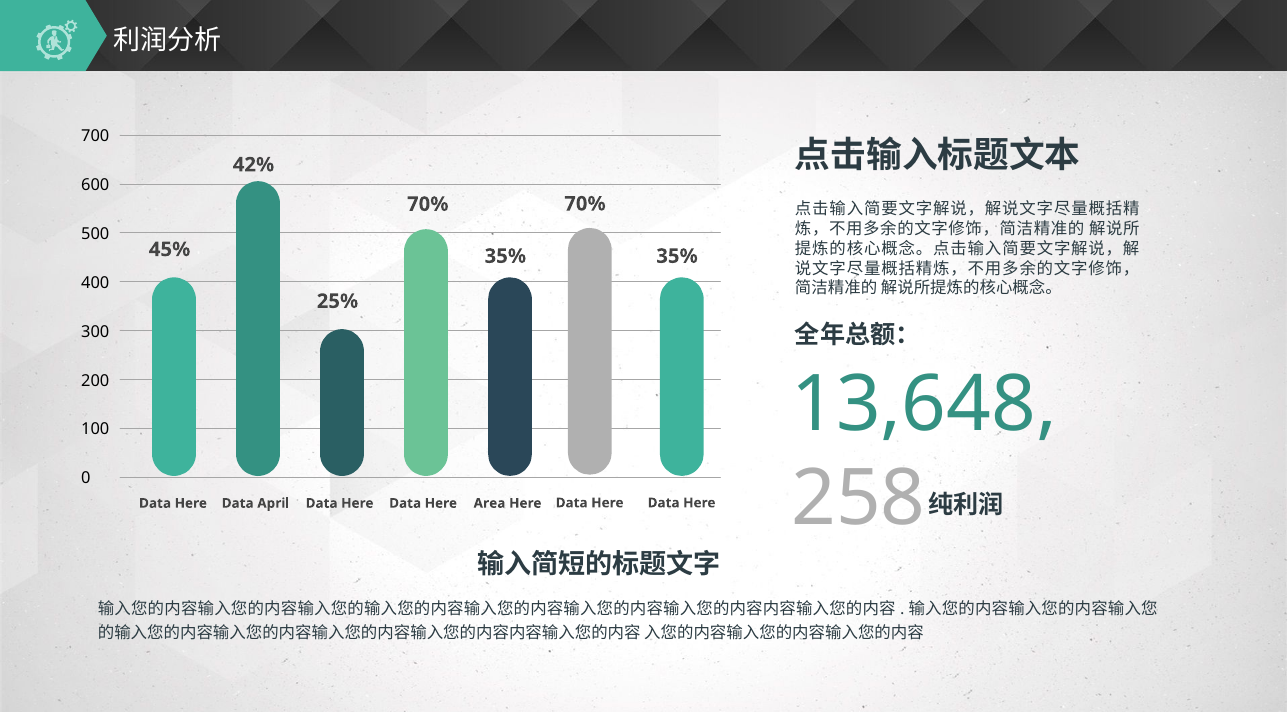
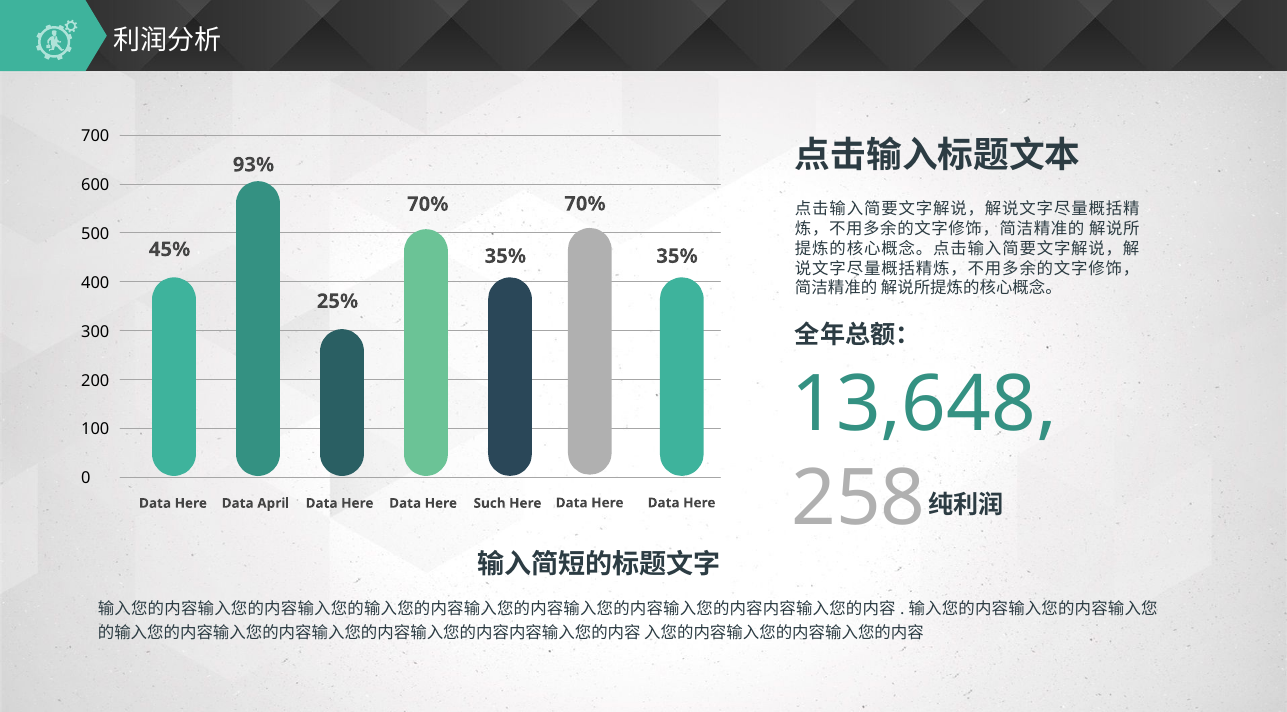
42%: 42% -> 93%
Area: Area -> Such
